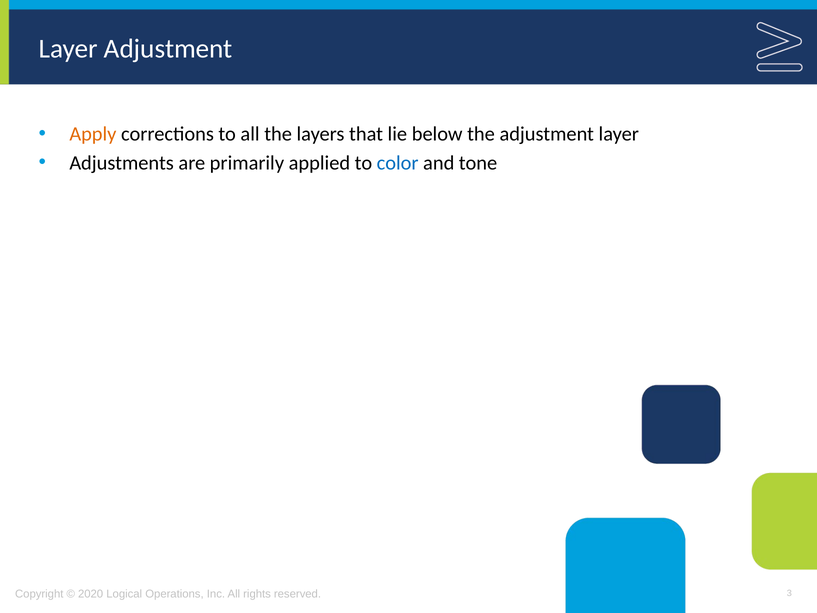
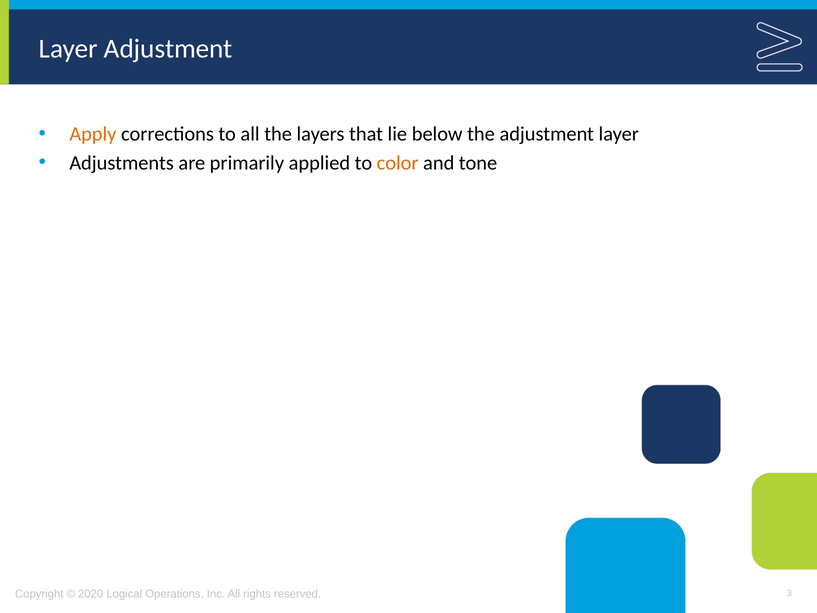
color colour: blue -> orange
